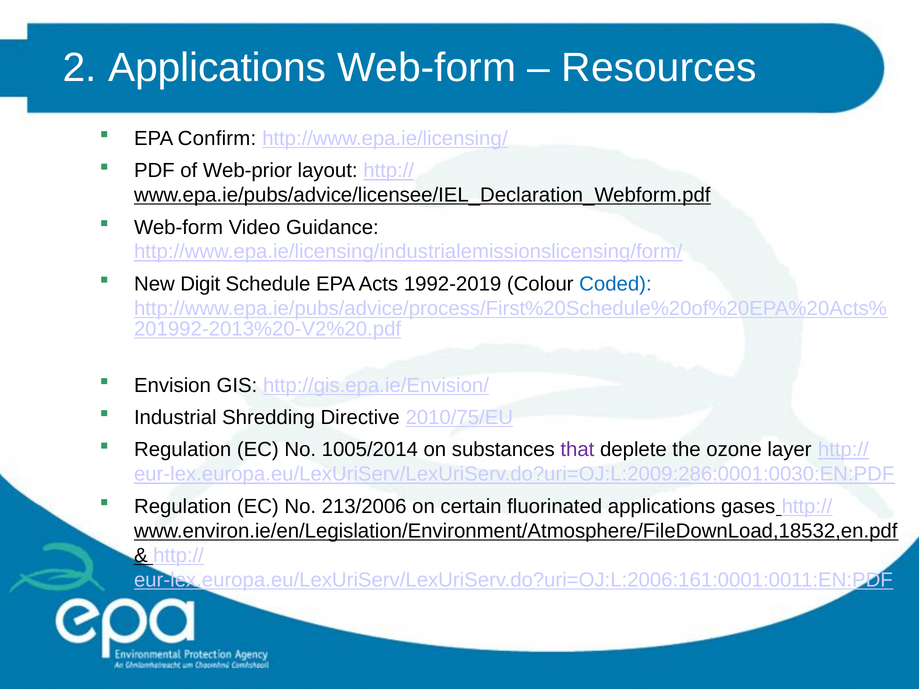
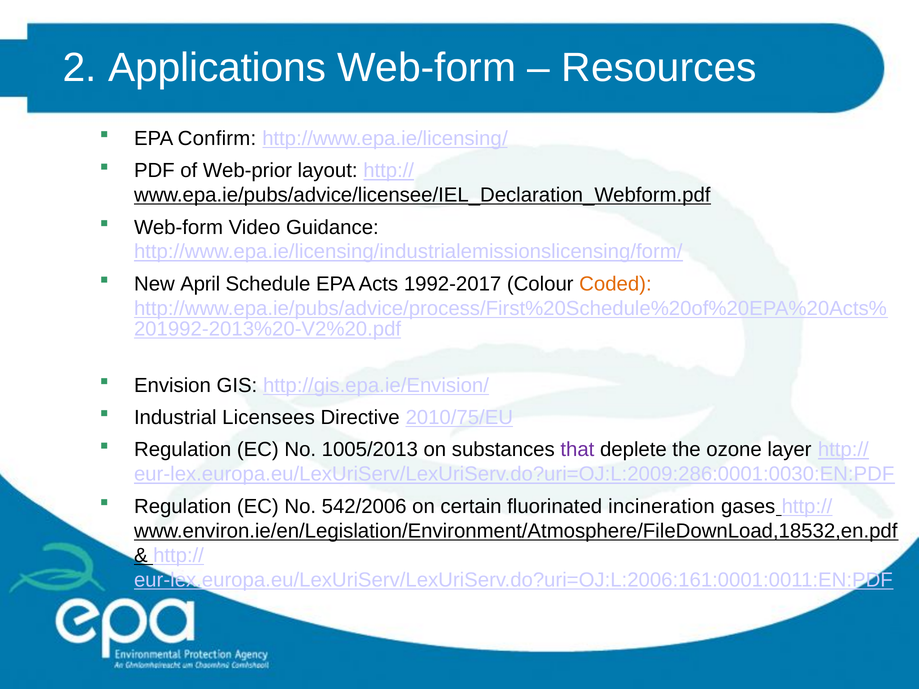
Digit: Digit -> April
1992-2019: 1992-2019 -> 1992-2017
Coded colour: blue -> orange
Shredding: Shredding -> Licensees
1005/2014: 1005/2014 -> 1005/2013
213/2006: 213/2006 -> 542/2006
fluorinated applications: applications -> incineration
